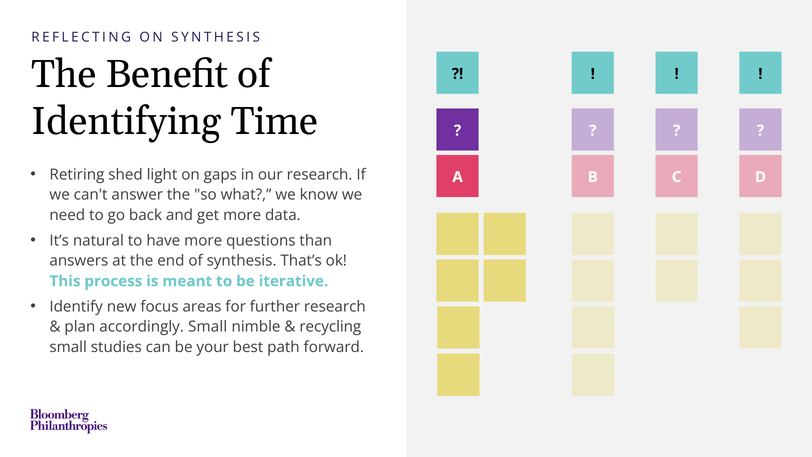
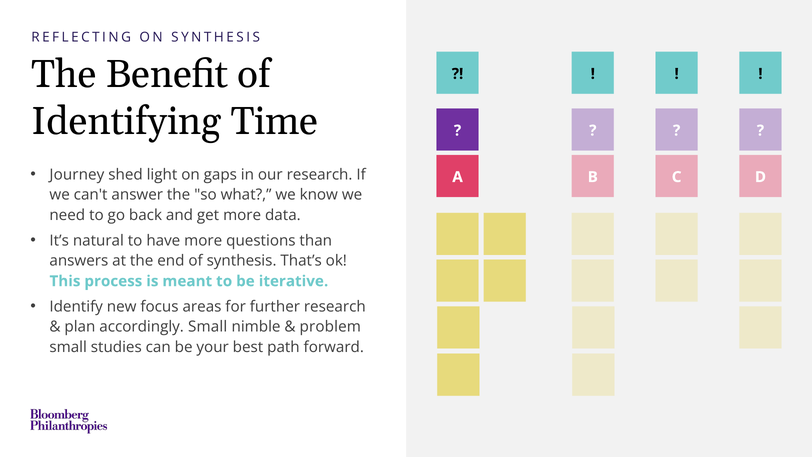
Retiring: Retiring -> Journey
recycling: recycling -> problem
